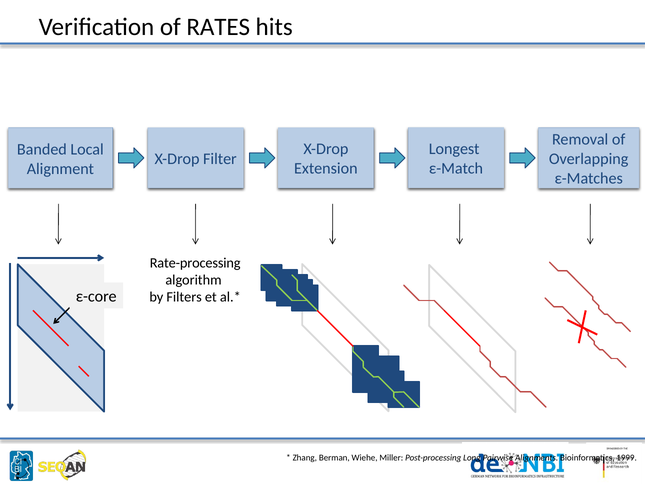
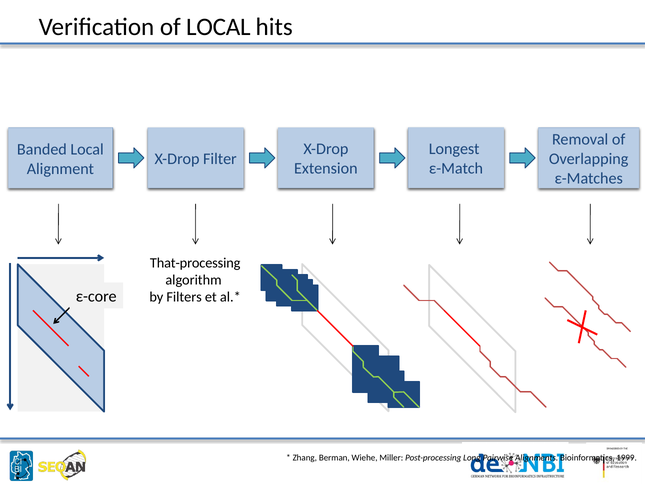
of RATES: RATES -> LOCAL
Rate-processing: Rate-processing -> That-processing
